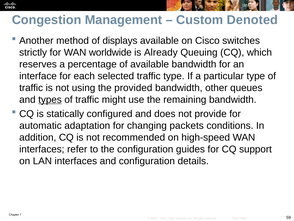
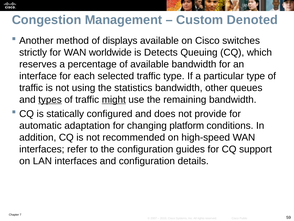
Already: Already -> Detects
provided: provided -> statistics
might underline: none -> present
packets: packets -> platform
